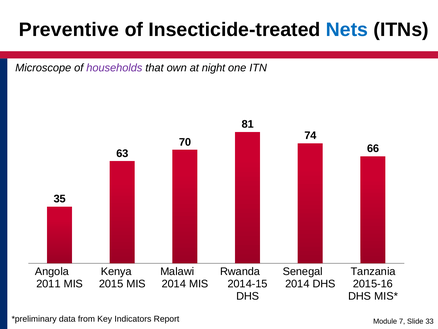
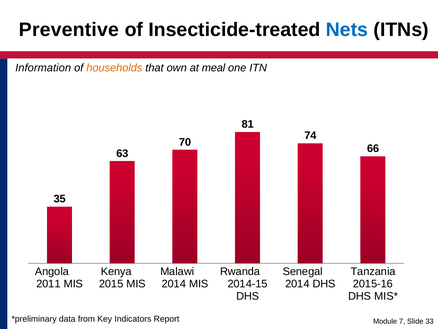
Microscope: Microscope -> Information
households colour: purple -> orange
night: night -> meal
